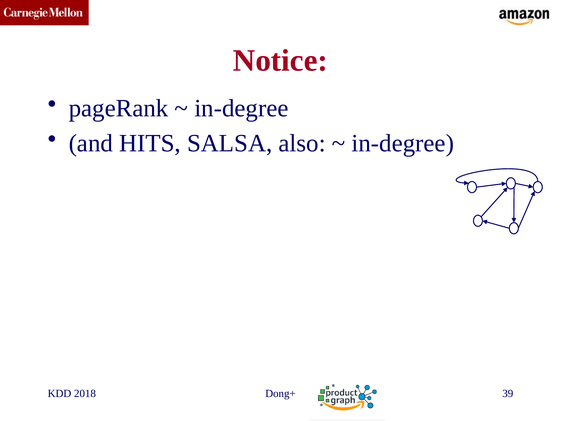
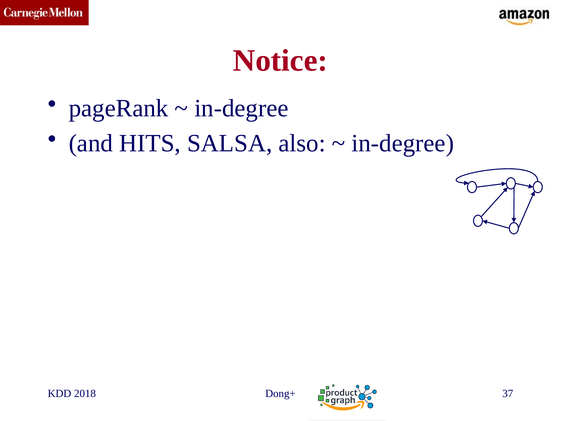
39: 39 -> 37
